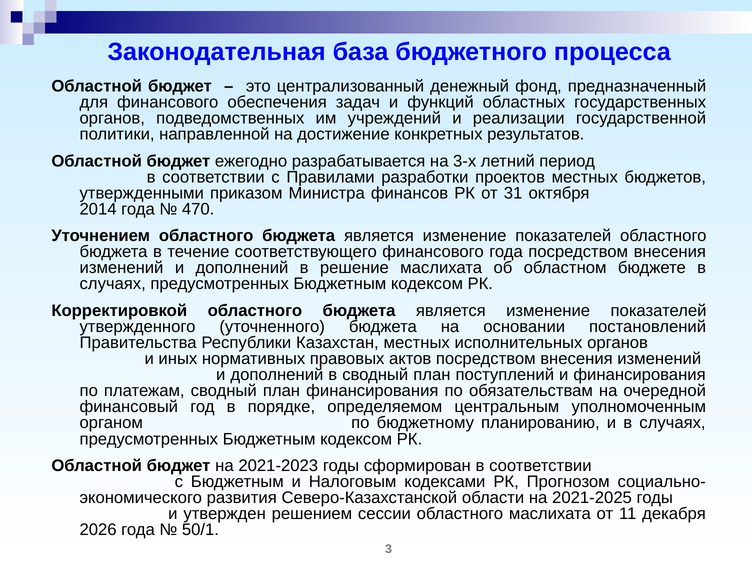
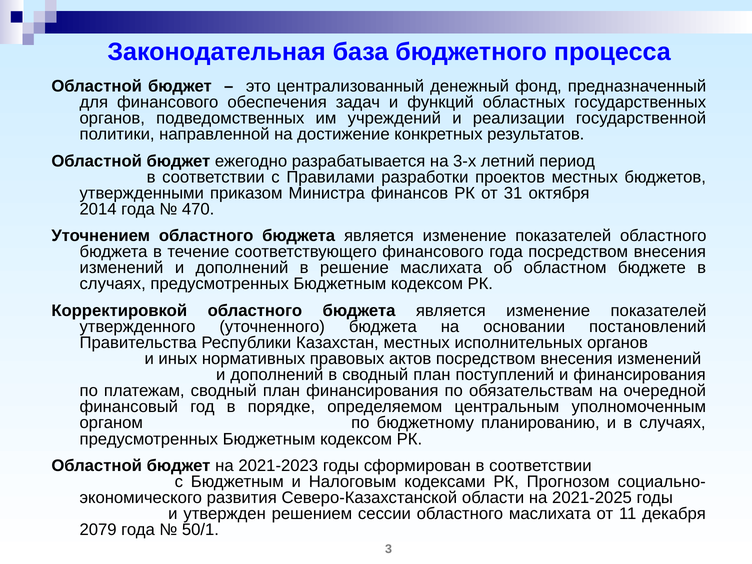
2026: 2026 -> 2079
